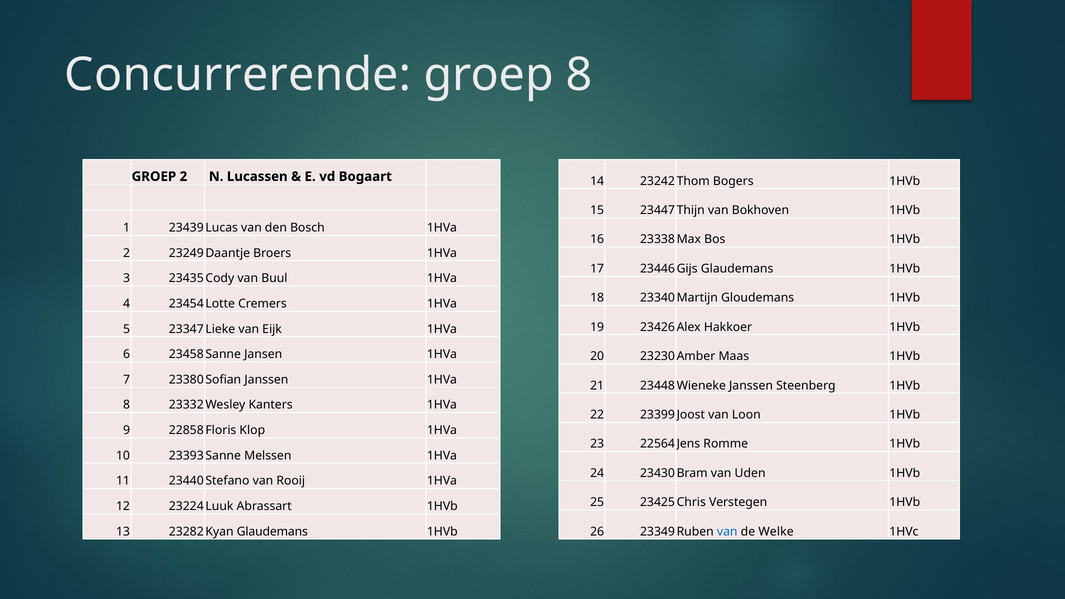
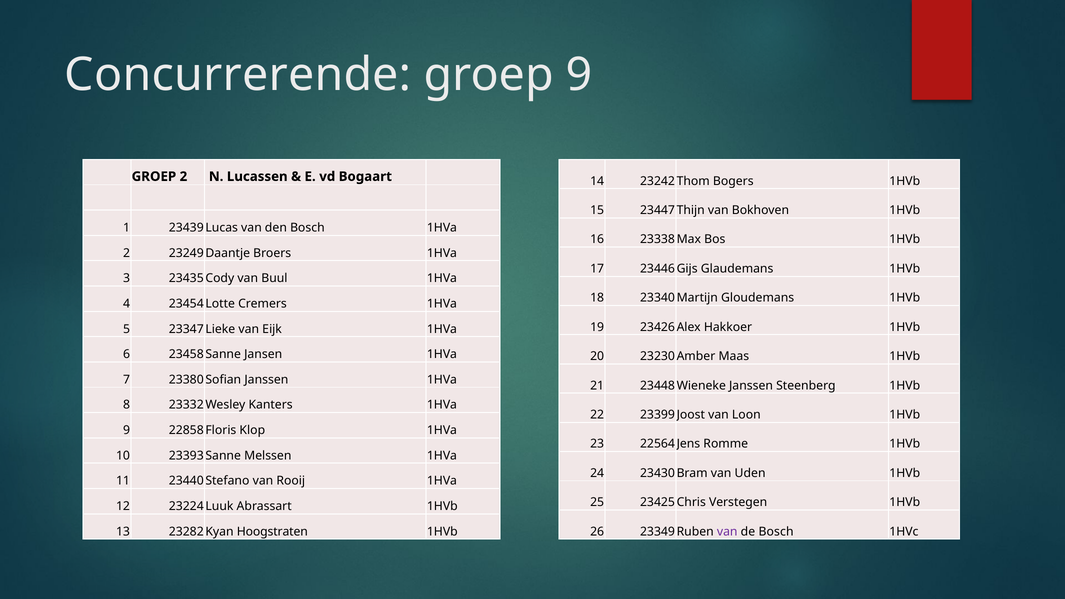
groep 8: 8 -> 9
Glaudemans at (272, 532): Glaudemans -> Hoogstraten
van at (727, 532) colour: blue -> purple
de Welke: Welke -> Bosch
